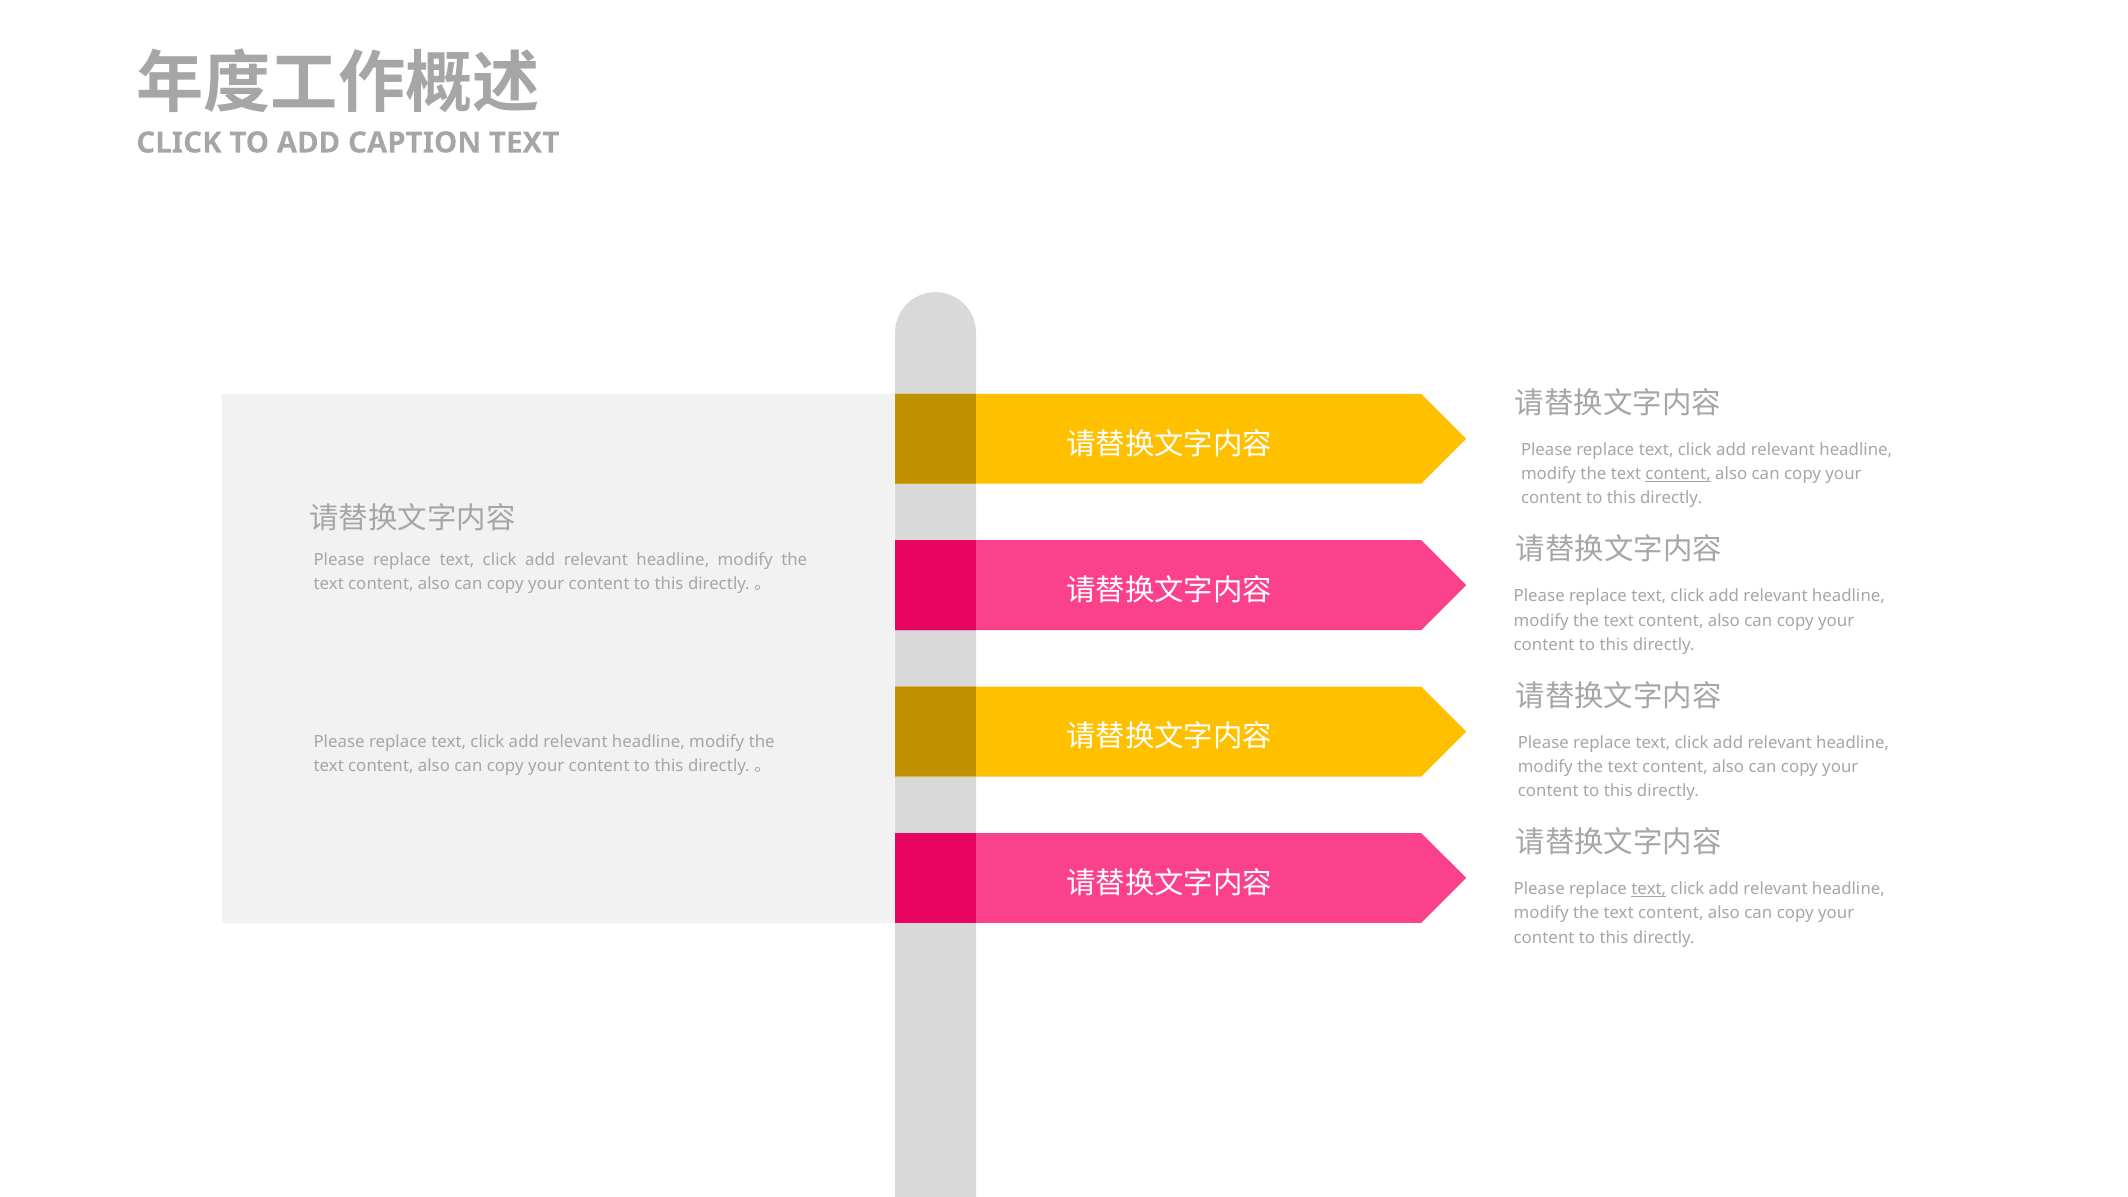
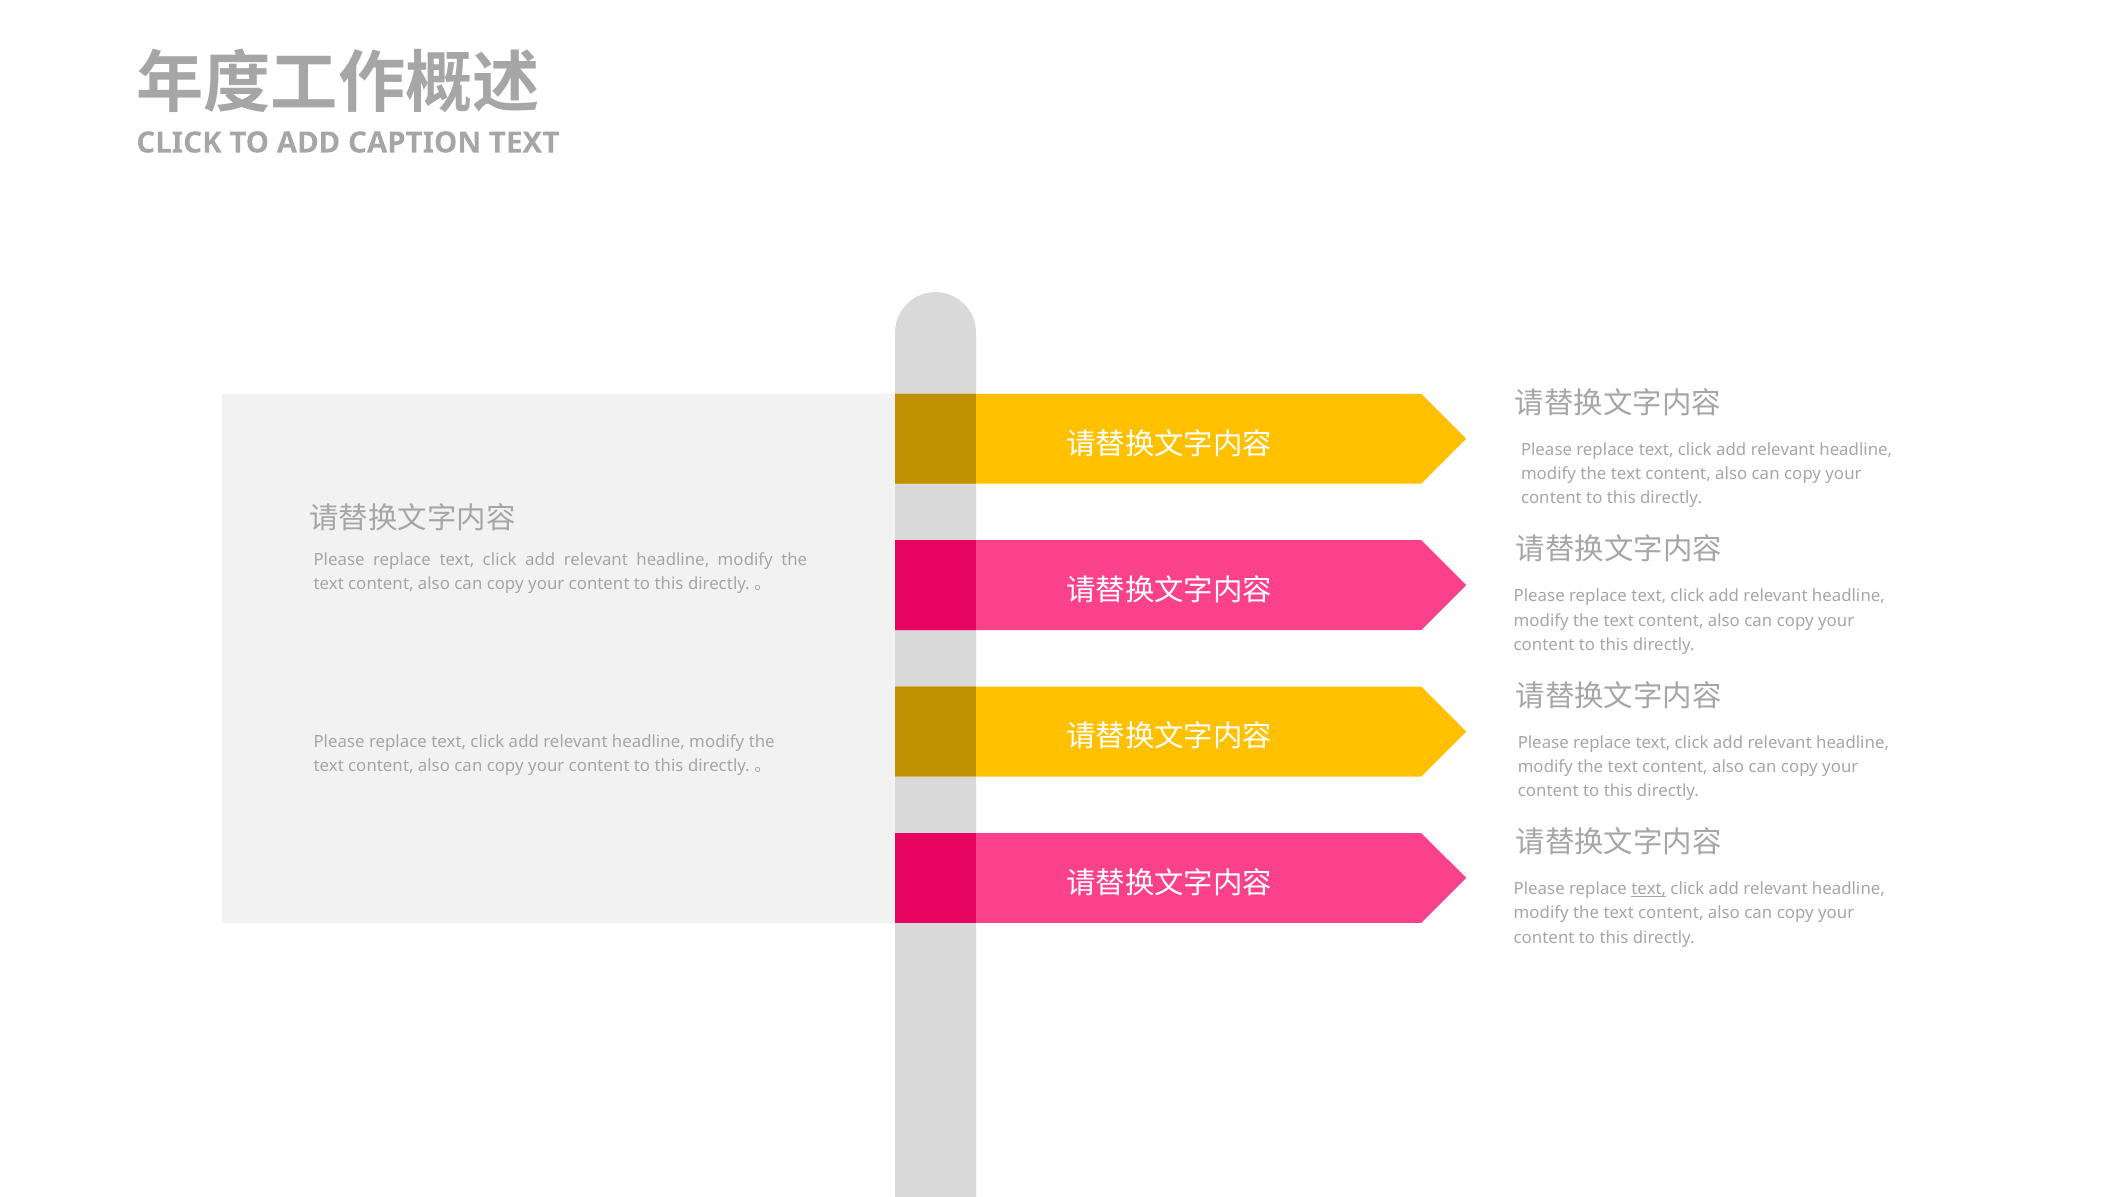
content at (1678, 474) underline: present -> none
